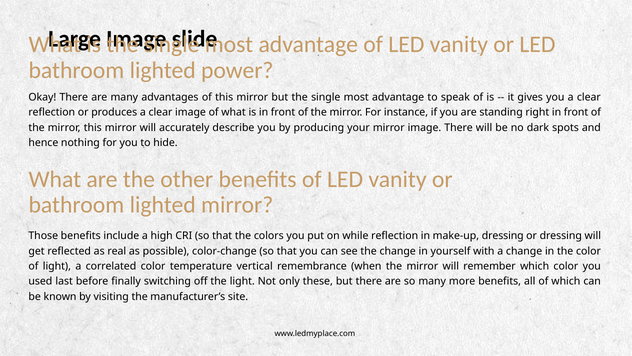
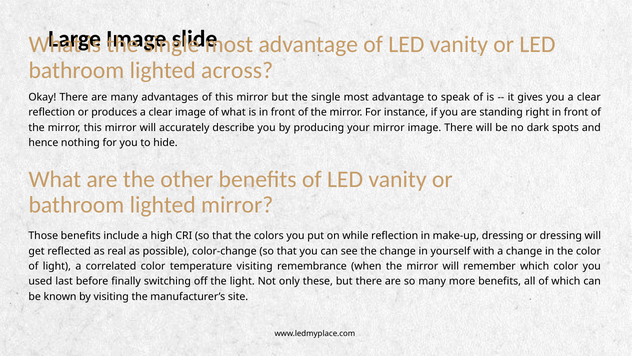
power: power -> across
temperature vertical: vertical -> visiting
